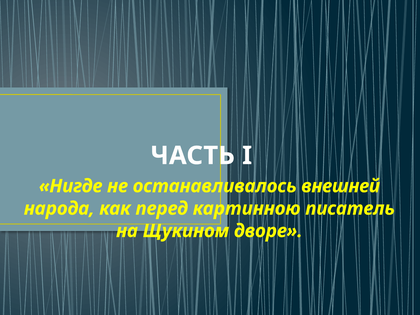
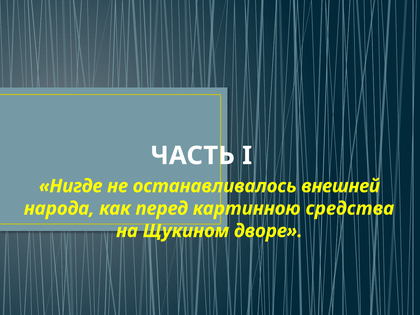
писатель: писатель -> средства
